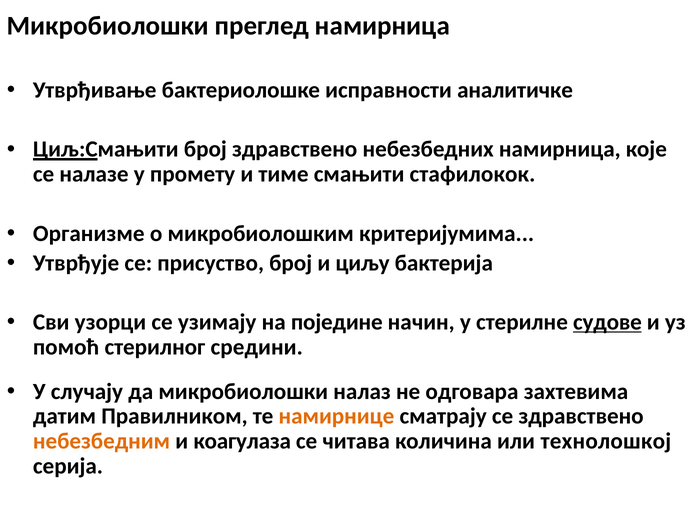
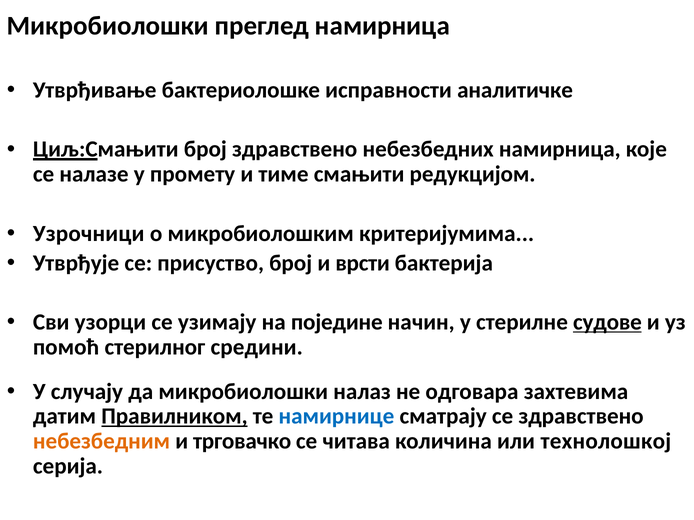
стафилокок: стафилокок -> редукцијом
Организме: Организме -> Узрочници
циљу: циљу -> врсти
Правилником underline: none -> present
намирнице colour: orange -> blue
коагулаза: коагулаза -> трговачко
